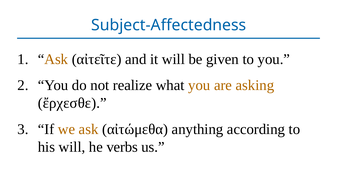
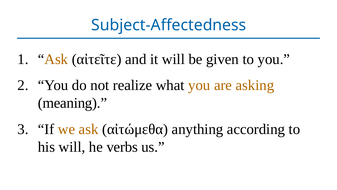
ἔρχεσθε: ἔρχεσθε -> meaning
